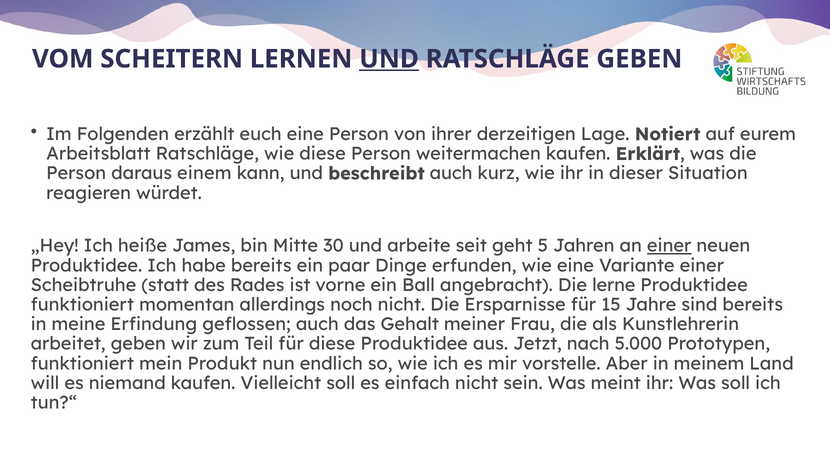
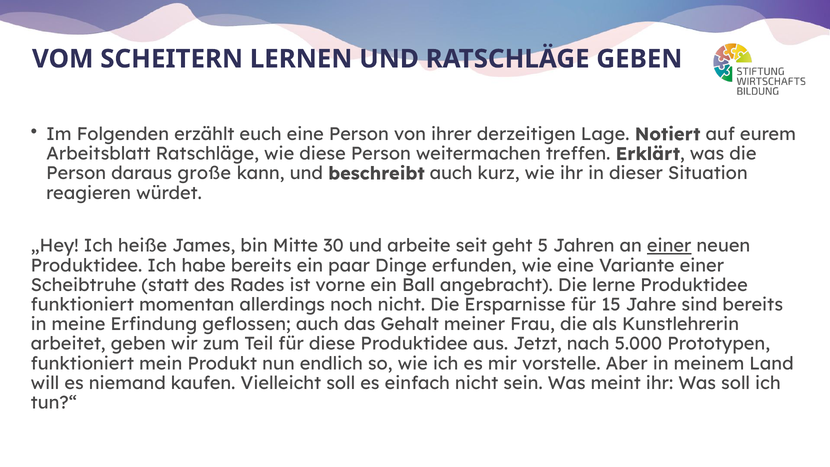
UND at (389, 59) underline: present -> none
weitermachen kaufen: kaufen -> treffen
einem: einem -> große
